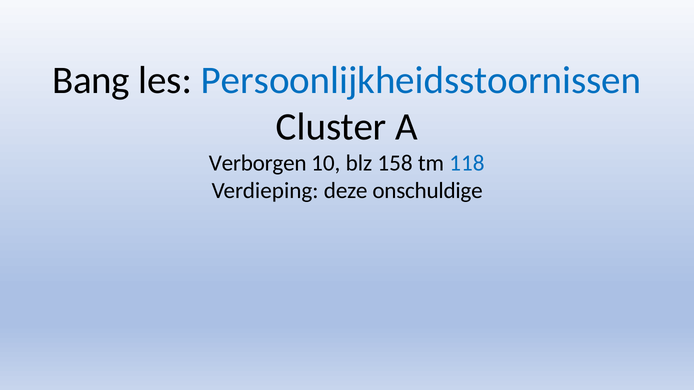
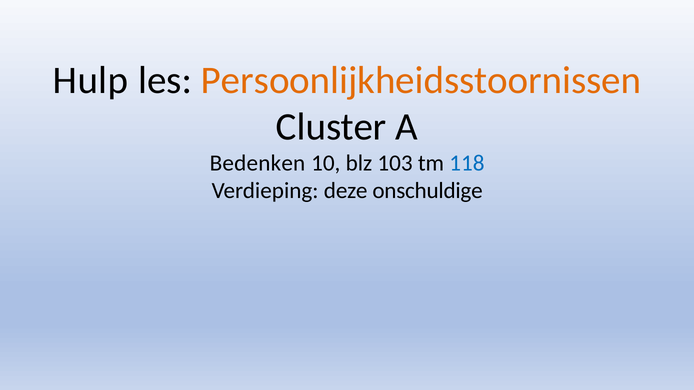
Bang: Bang -> Hulp
Persoonlijkheidsstoornissen colour: blue -> orange
Verborgen: Verborgen -> Bedenken
158: 158 -> 103
